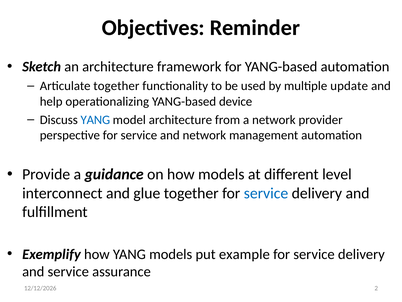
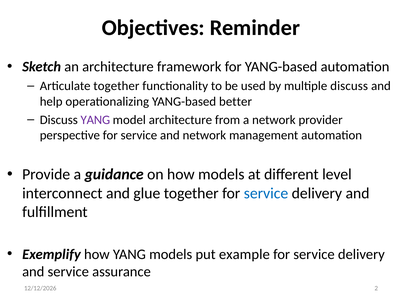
multiple update: update -> discuss
device: device -> better
YANG at (95, 120) colour: blue -> purple
